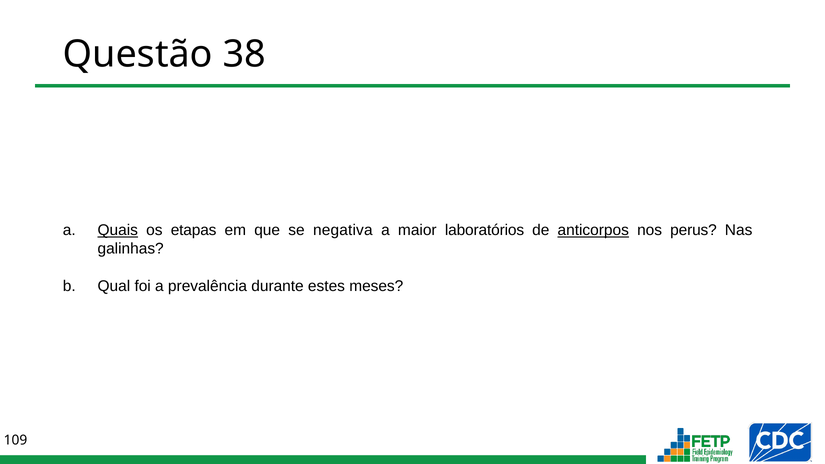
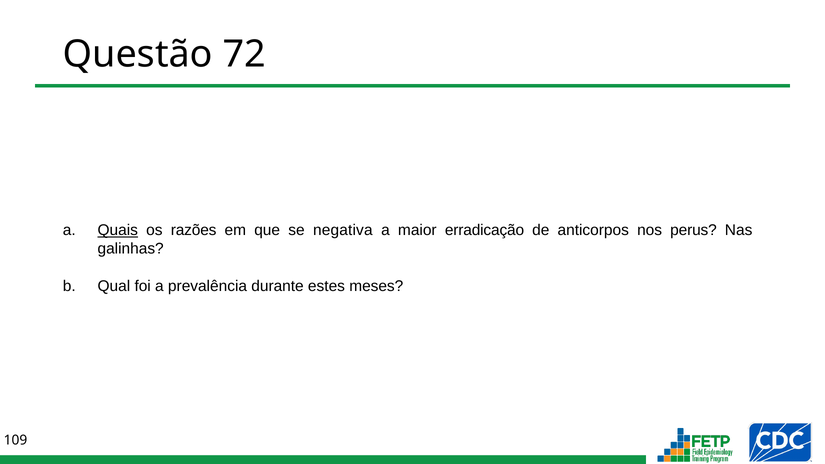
38: 38 -> 72
etapas: etapas -> razões
laboratórios: laboratórios -> erradicação
anticorpos underline: present -> none
